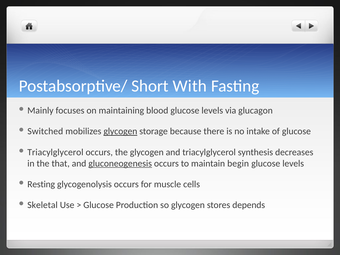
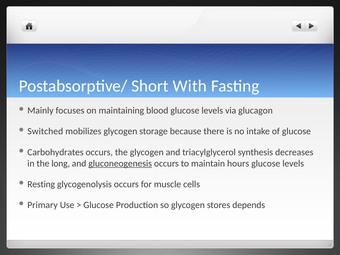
glycogen at (120, 131) underline: present -> none
Triacylglycerol at (55, 152): Triacylglycerol -> Carbohydrates
that: that -> long
begin: begin -> hours
Skeletal: Skeletal -> Primary
